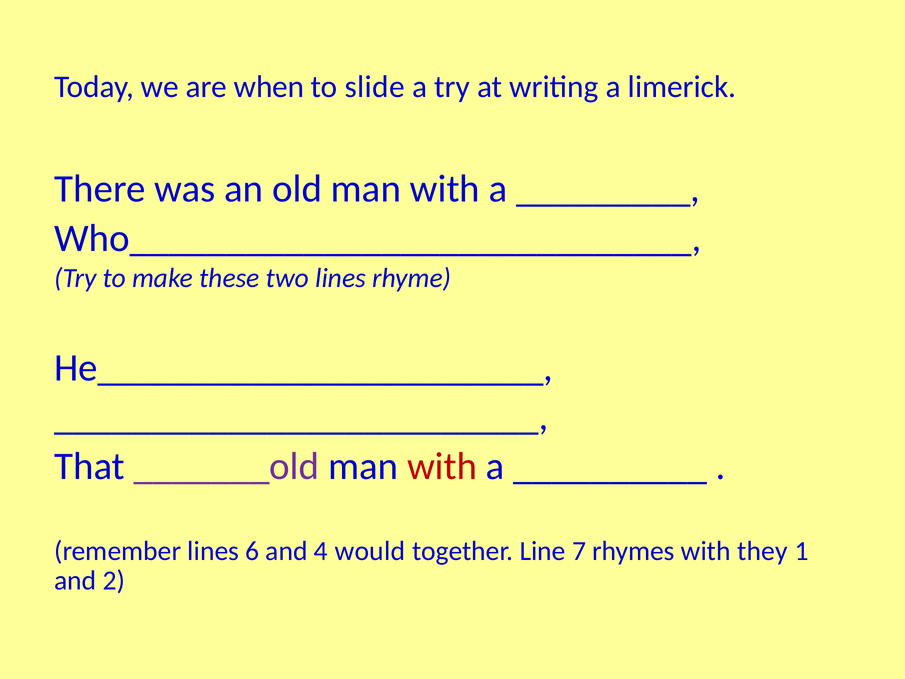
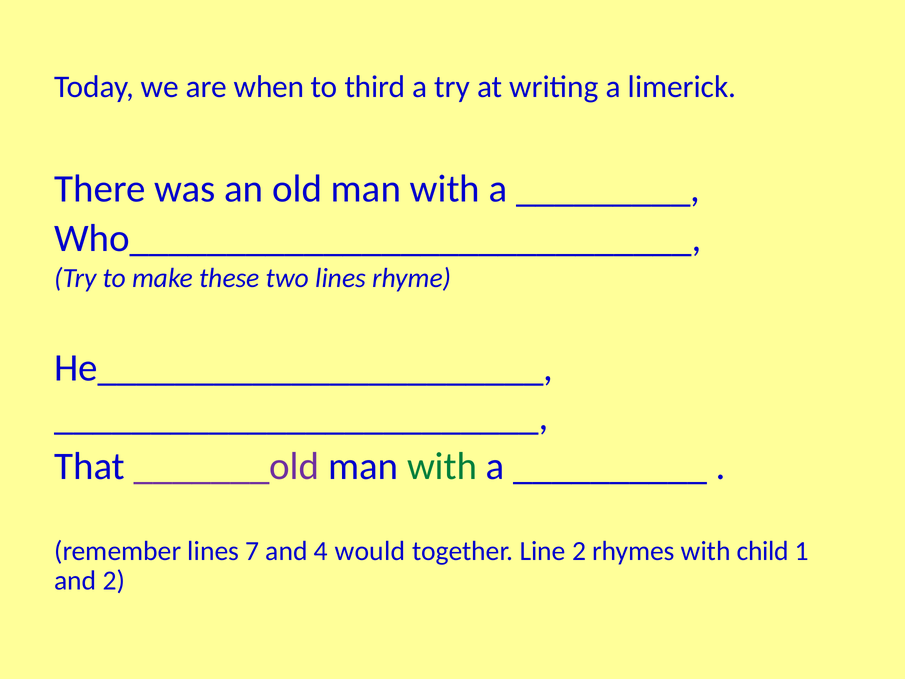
slide: slide -> third
with at (442, 466) colour: red -> green
6: 6 -> 7
Line 7: 7 -> 2
they: they -> child
